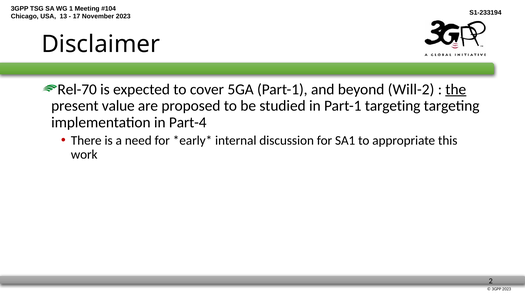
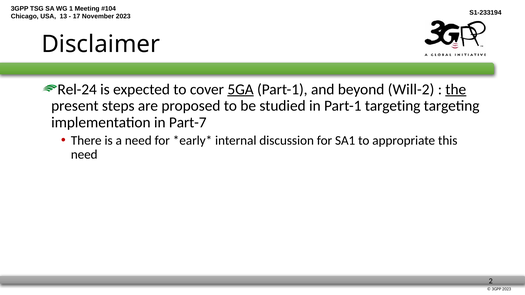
Rel-70: Rel-70 -> Rel-24
5GA underline: none -> present
value: value -> steps
Part-4: Part-4 -> Part-7
work at (84, 155): work -> need
